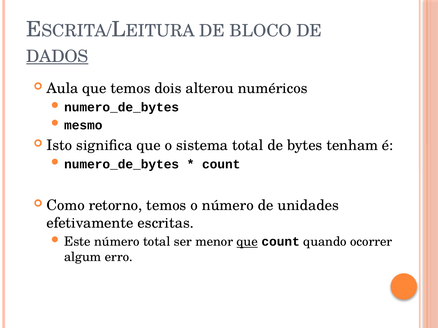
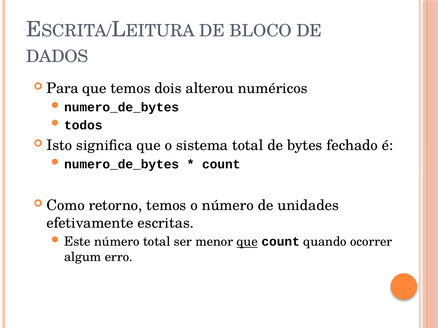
DADOS underline: present -> none
Aula: Aula -> Para
mesmo: mesmo -> todos
tenham: tenham -> fechado
